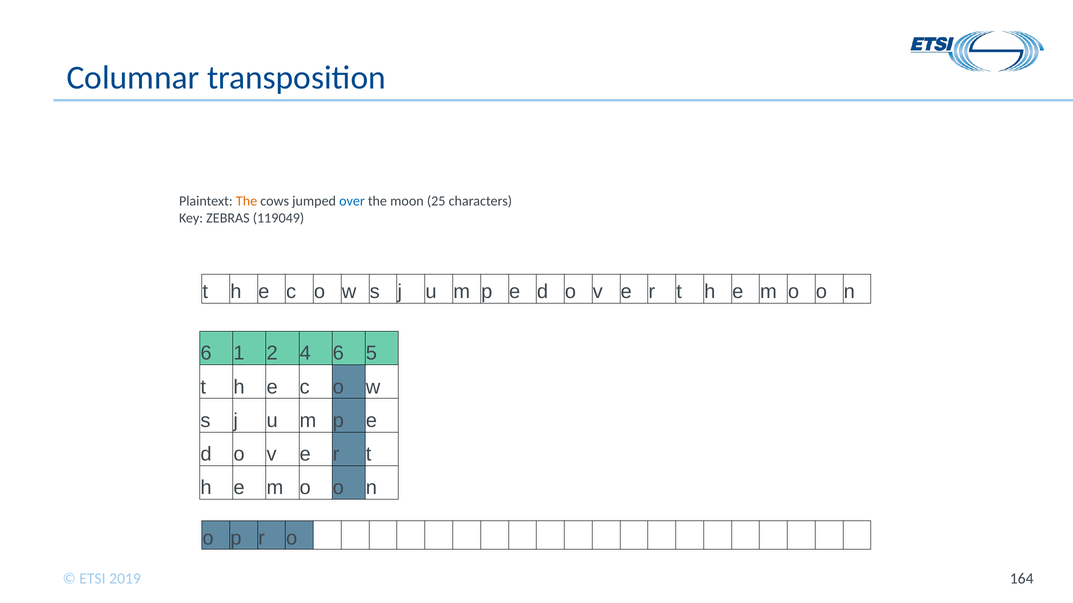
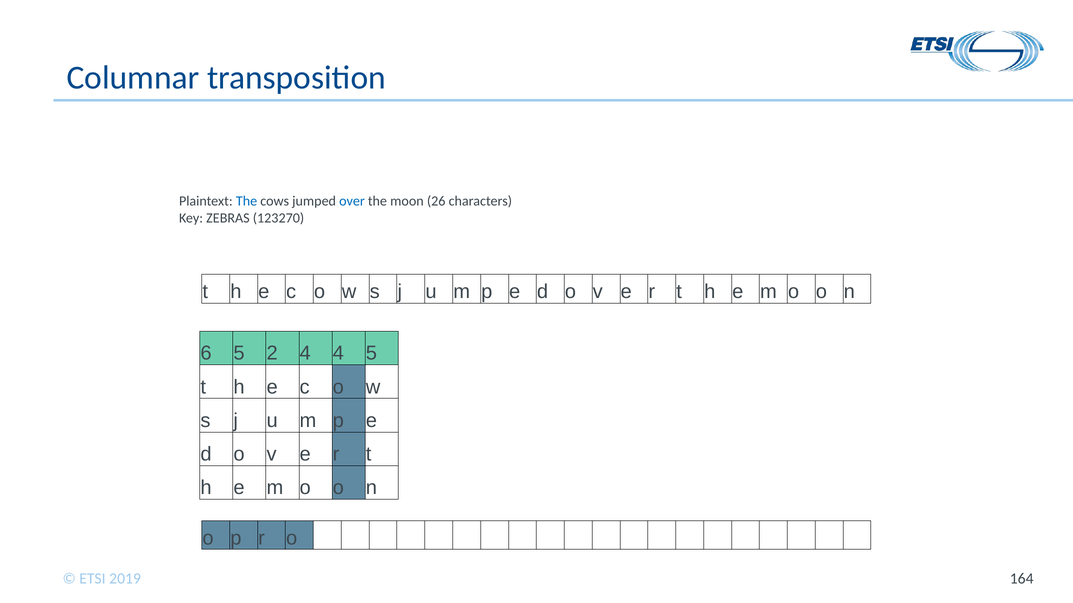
The at (247, 201) colour: orange -> blue
25: 25 -> 26
119049: 119049 -> 123270
6 1: 1 -> 5
4 6: 6 -> 4
